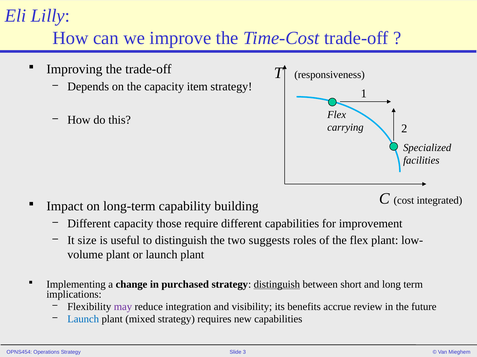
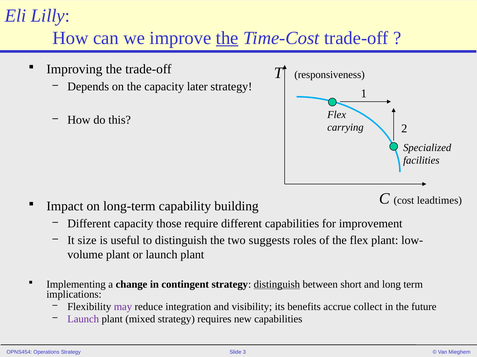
the at (227, 38) underline: none -> present
item: item -> later
integrated: integrated -> leadtimes
purchased: purchased -> contingent
review: review -> collect
Launch at (83, 320) colour: blue -> purple
